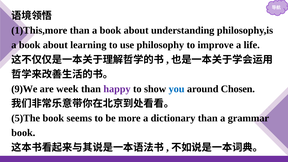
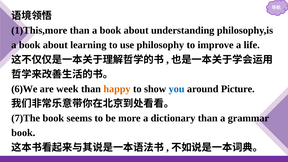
9)We: 9)We -> 6)We
happy colour: purple -> orange
Chosen: Chosen -> Picture
5)The: 5)The -> 7)The
